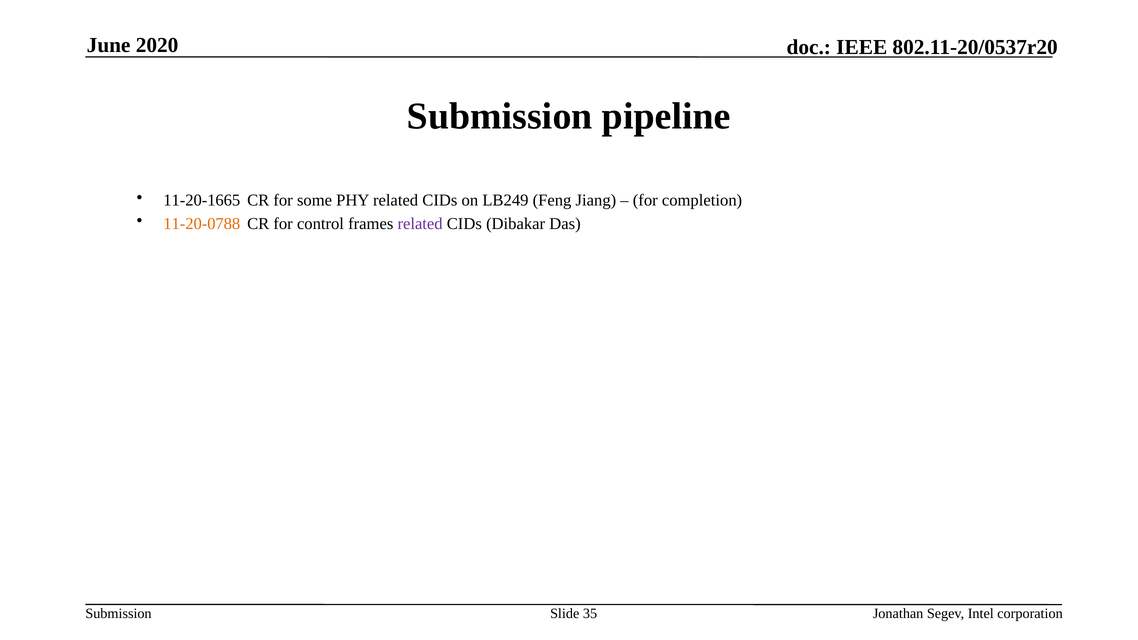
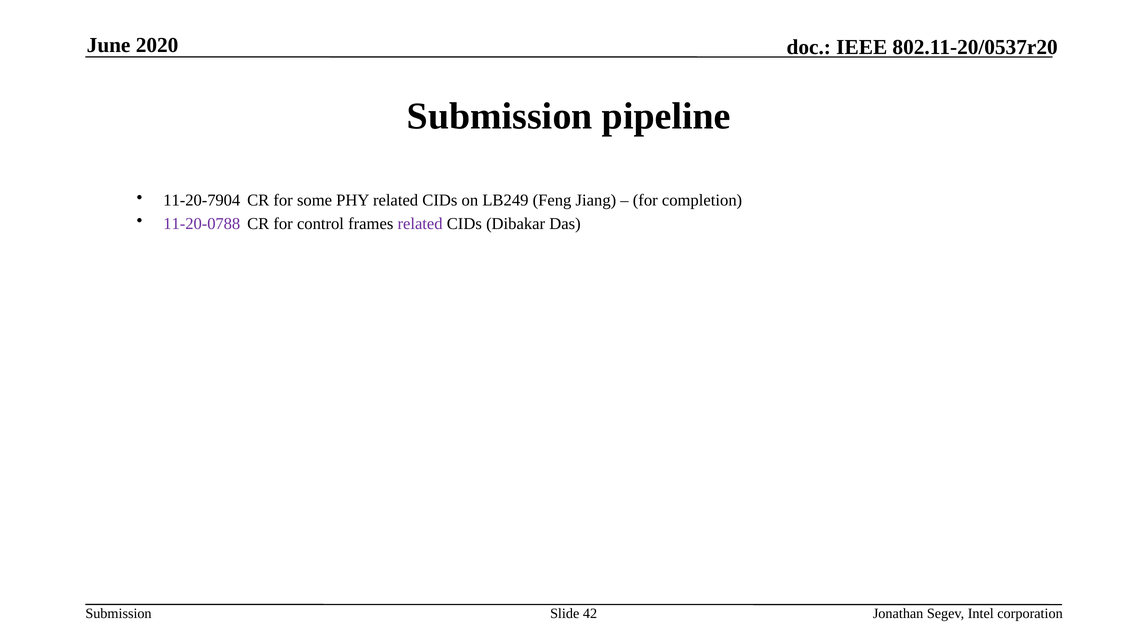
11-20-1665: 11-20-1665 -> 11-20-7904
11-20-0788 colour: orange -> purple
35: 35 -> 42
